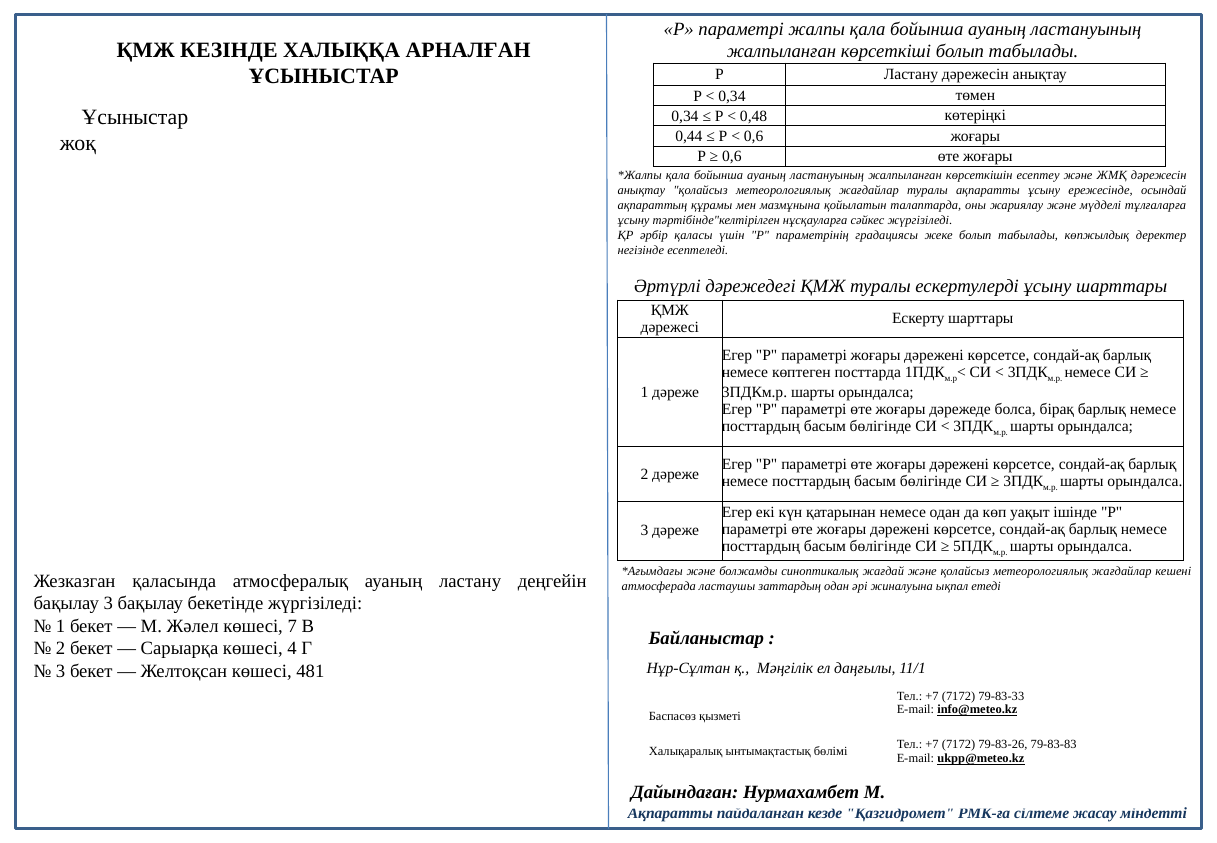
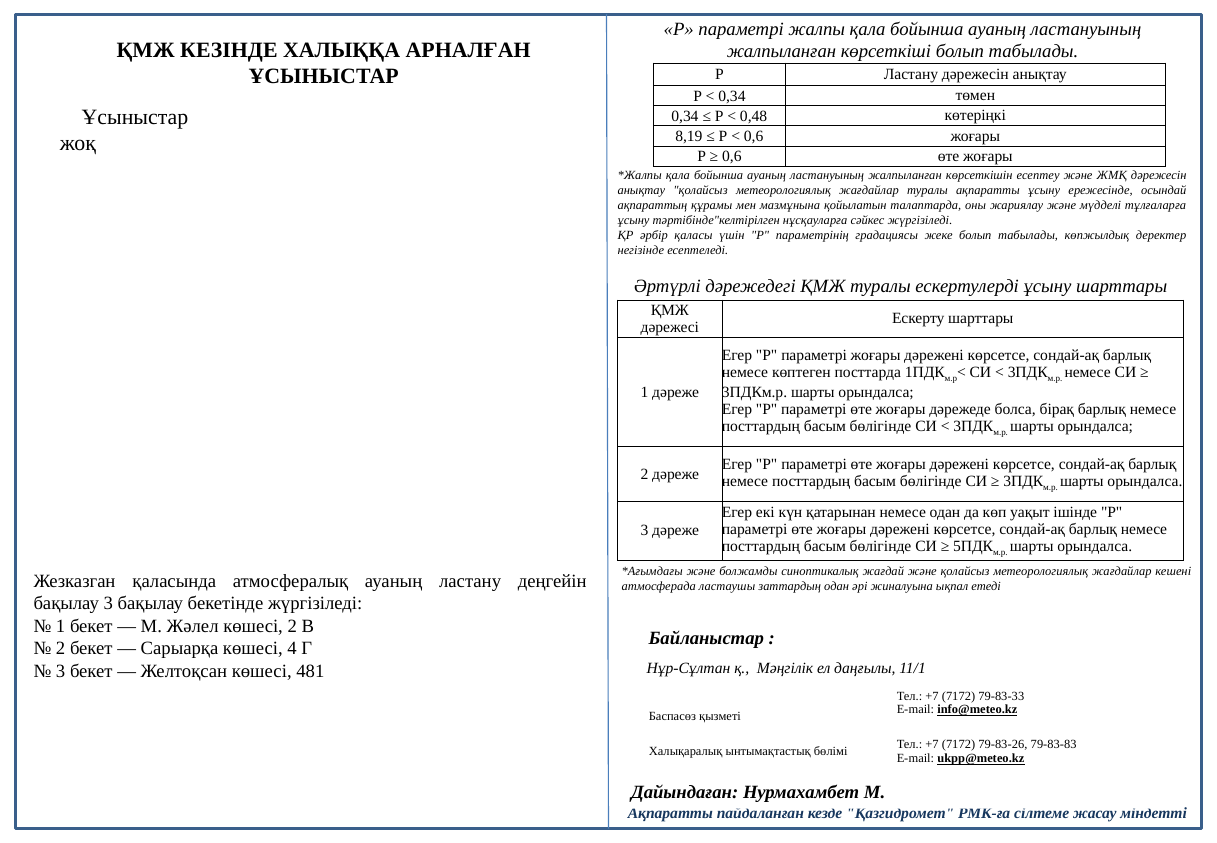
0,44: 0,44 -> 8,19
көшесі 7: 7 -> 2
